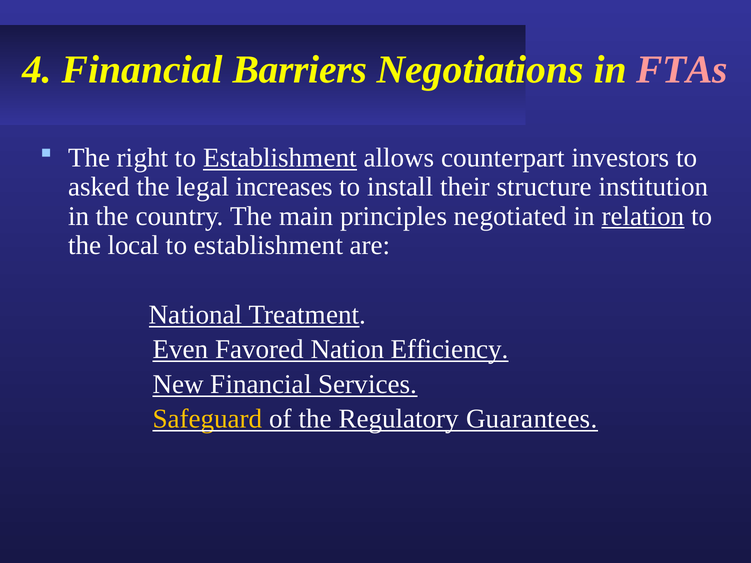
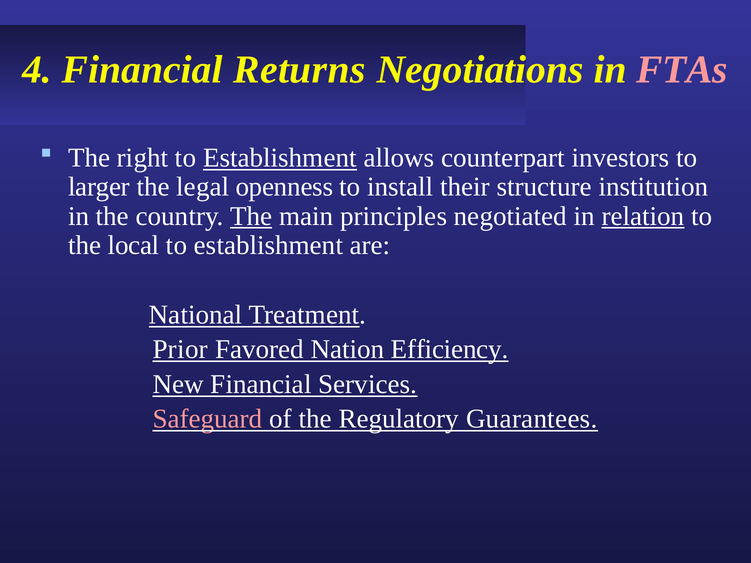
Barriers: Barriers -> Returns
asked: asked -> larger
increases: increases -> openness
The at (251, 216) underline: none -> present
Even: Even -> Prior
Safeguard colour: yellow -> pink
